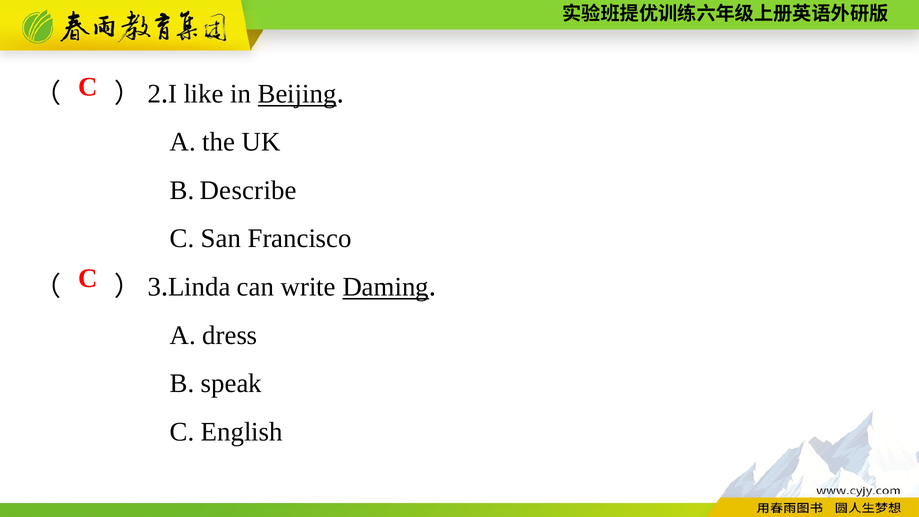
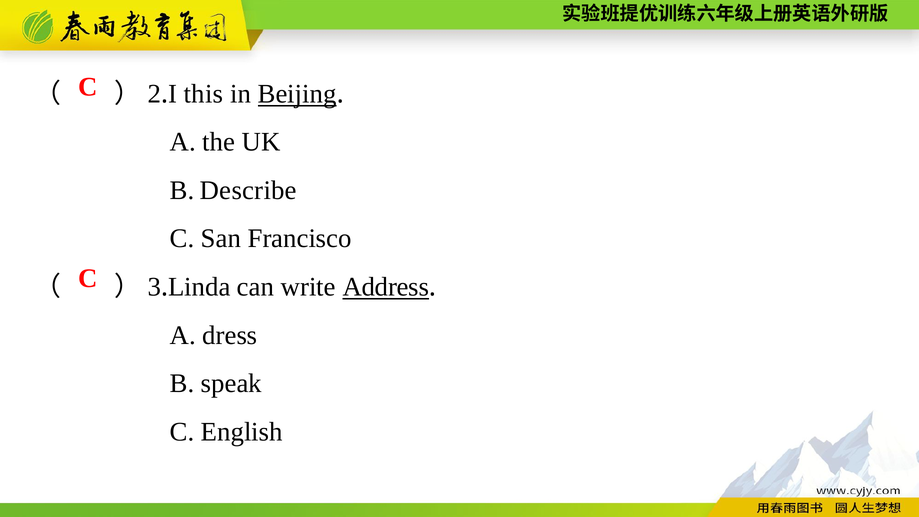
like: like -> this
Daming: Daming -> Address
